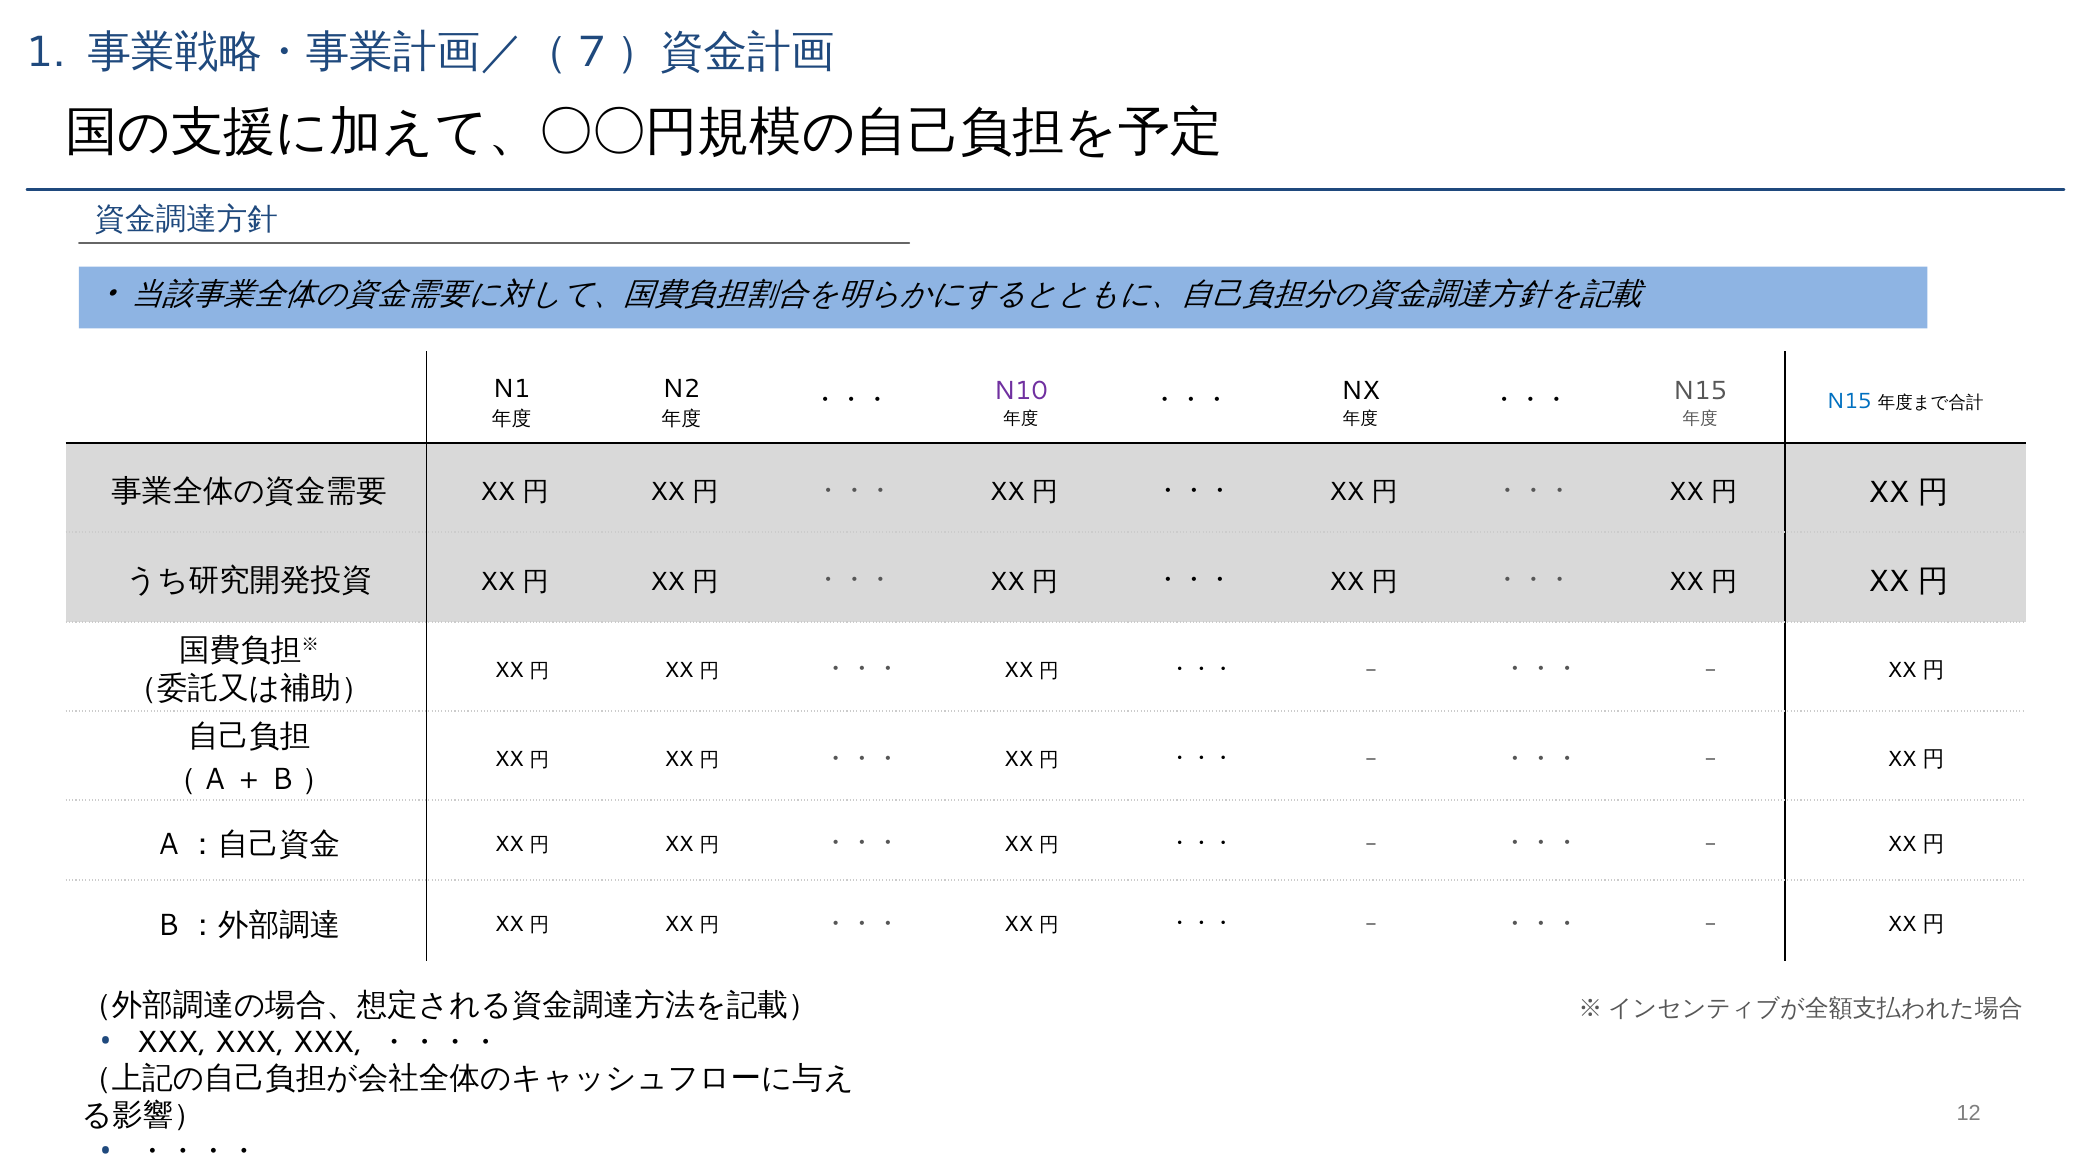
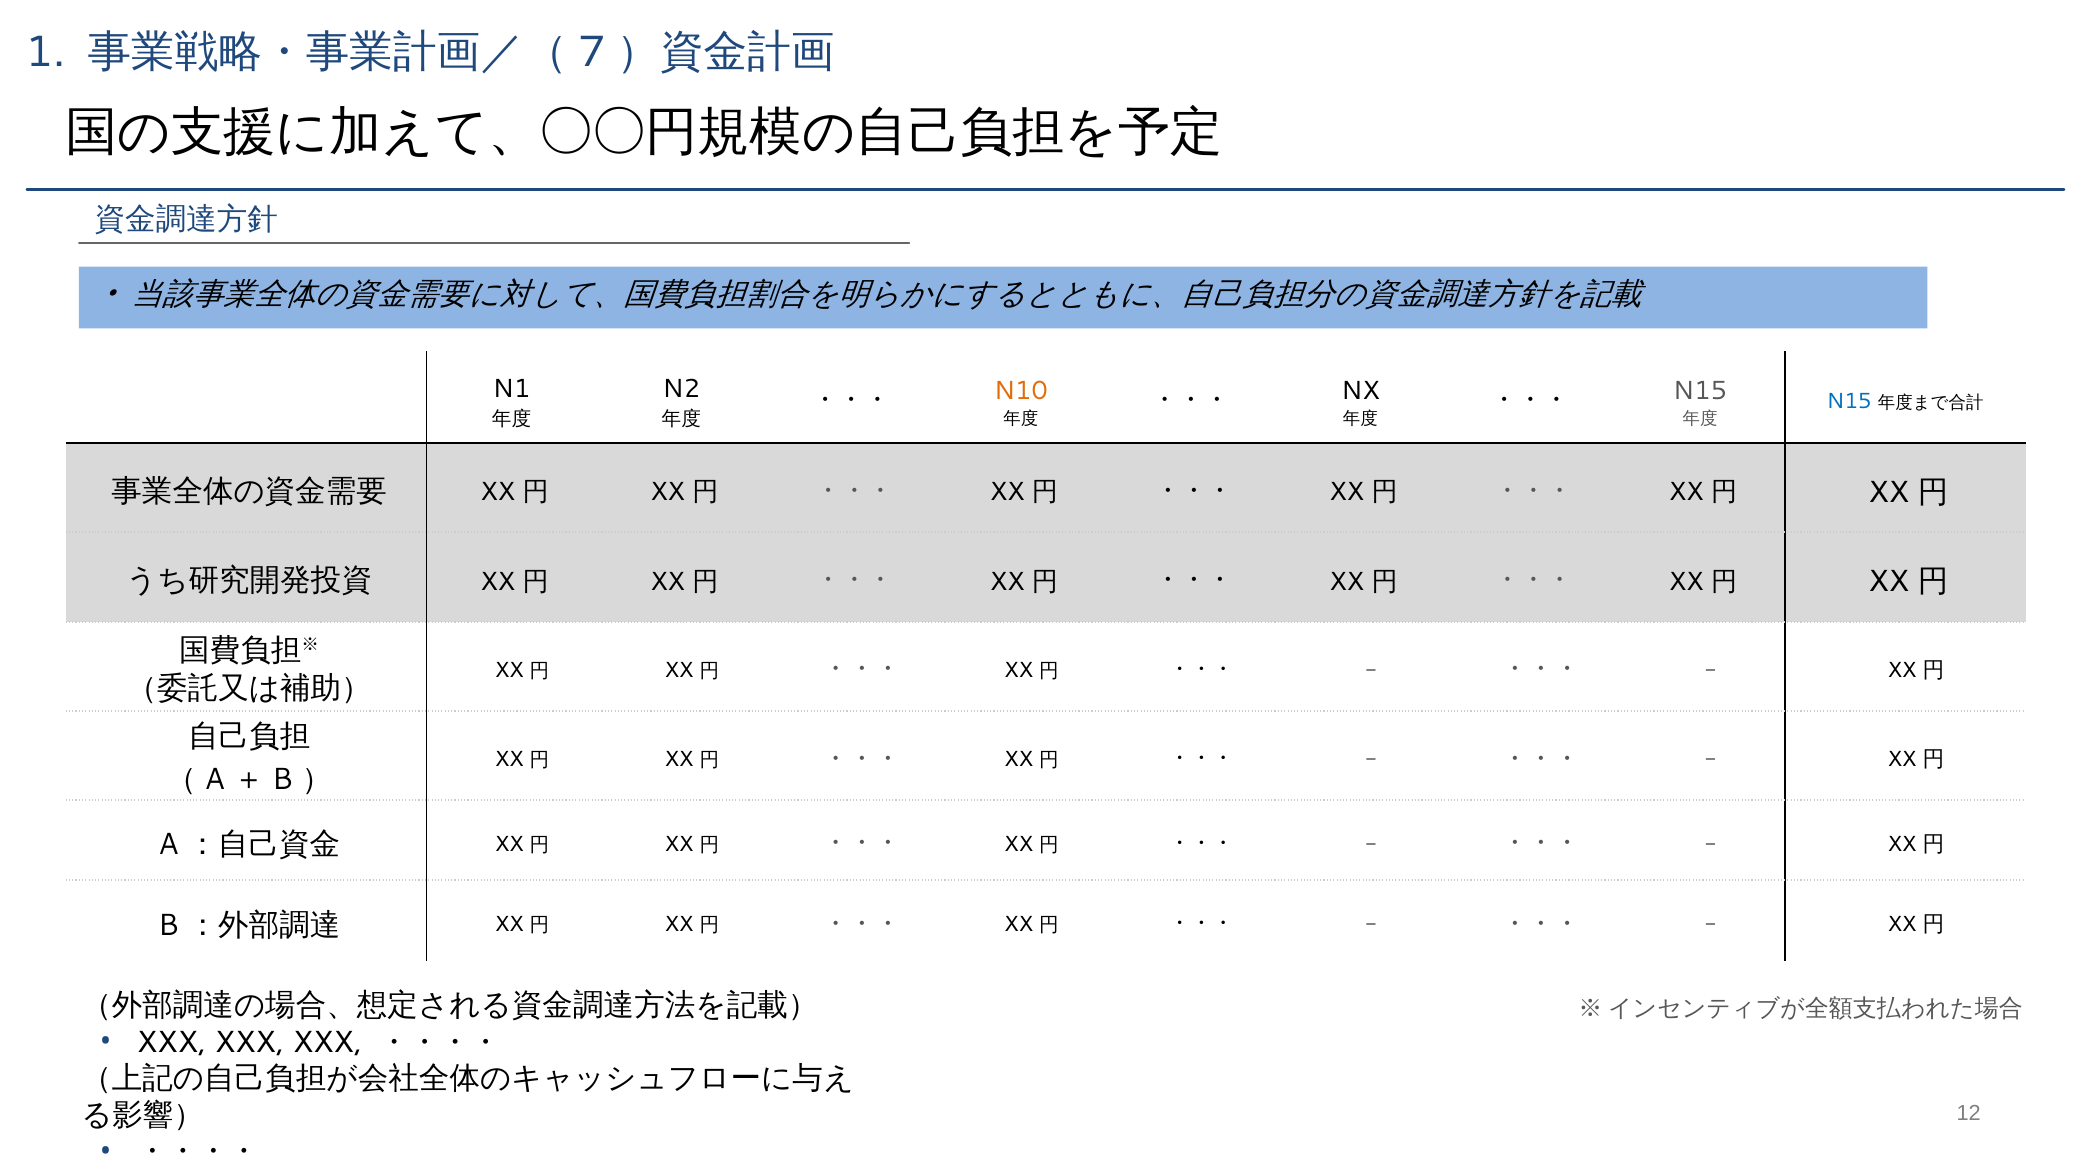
N10 colour: purple -> orange
